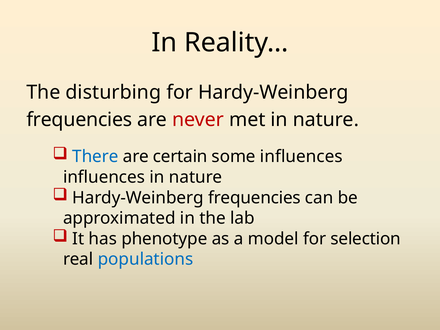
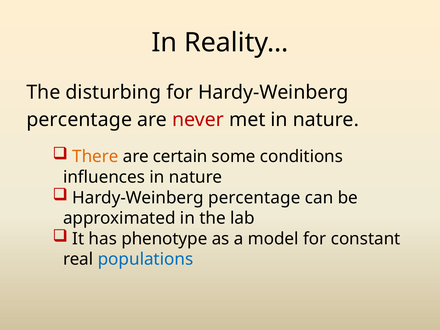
frequencies at (79, 120): frequencies -> percentage
There colour: blue -> orange
some influences: influences -> conditions
frequencies at (254, 198): frequencies -> percentage
selection: selection -> constant
